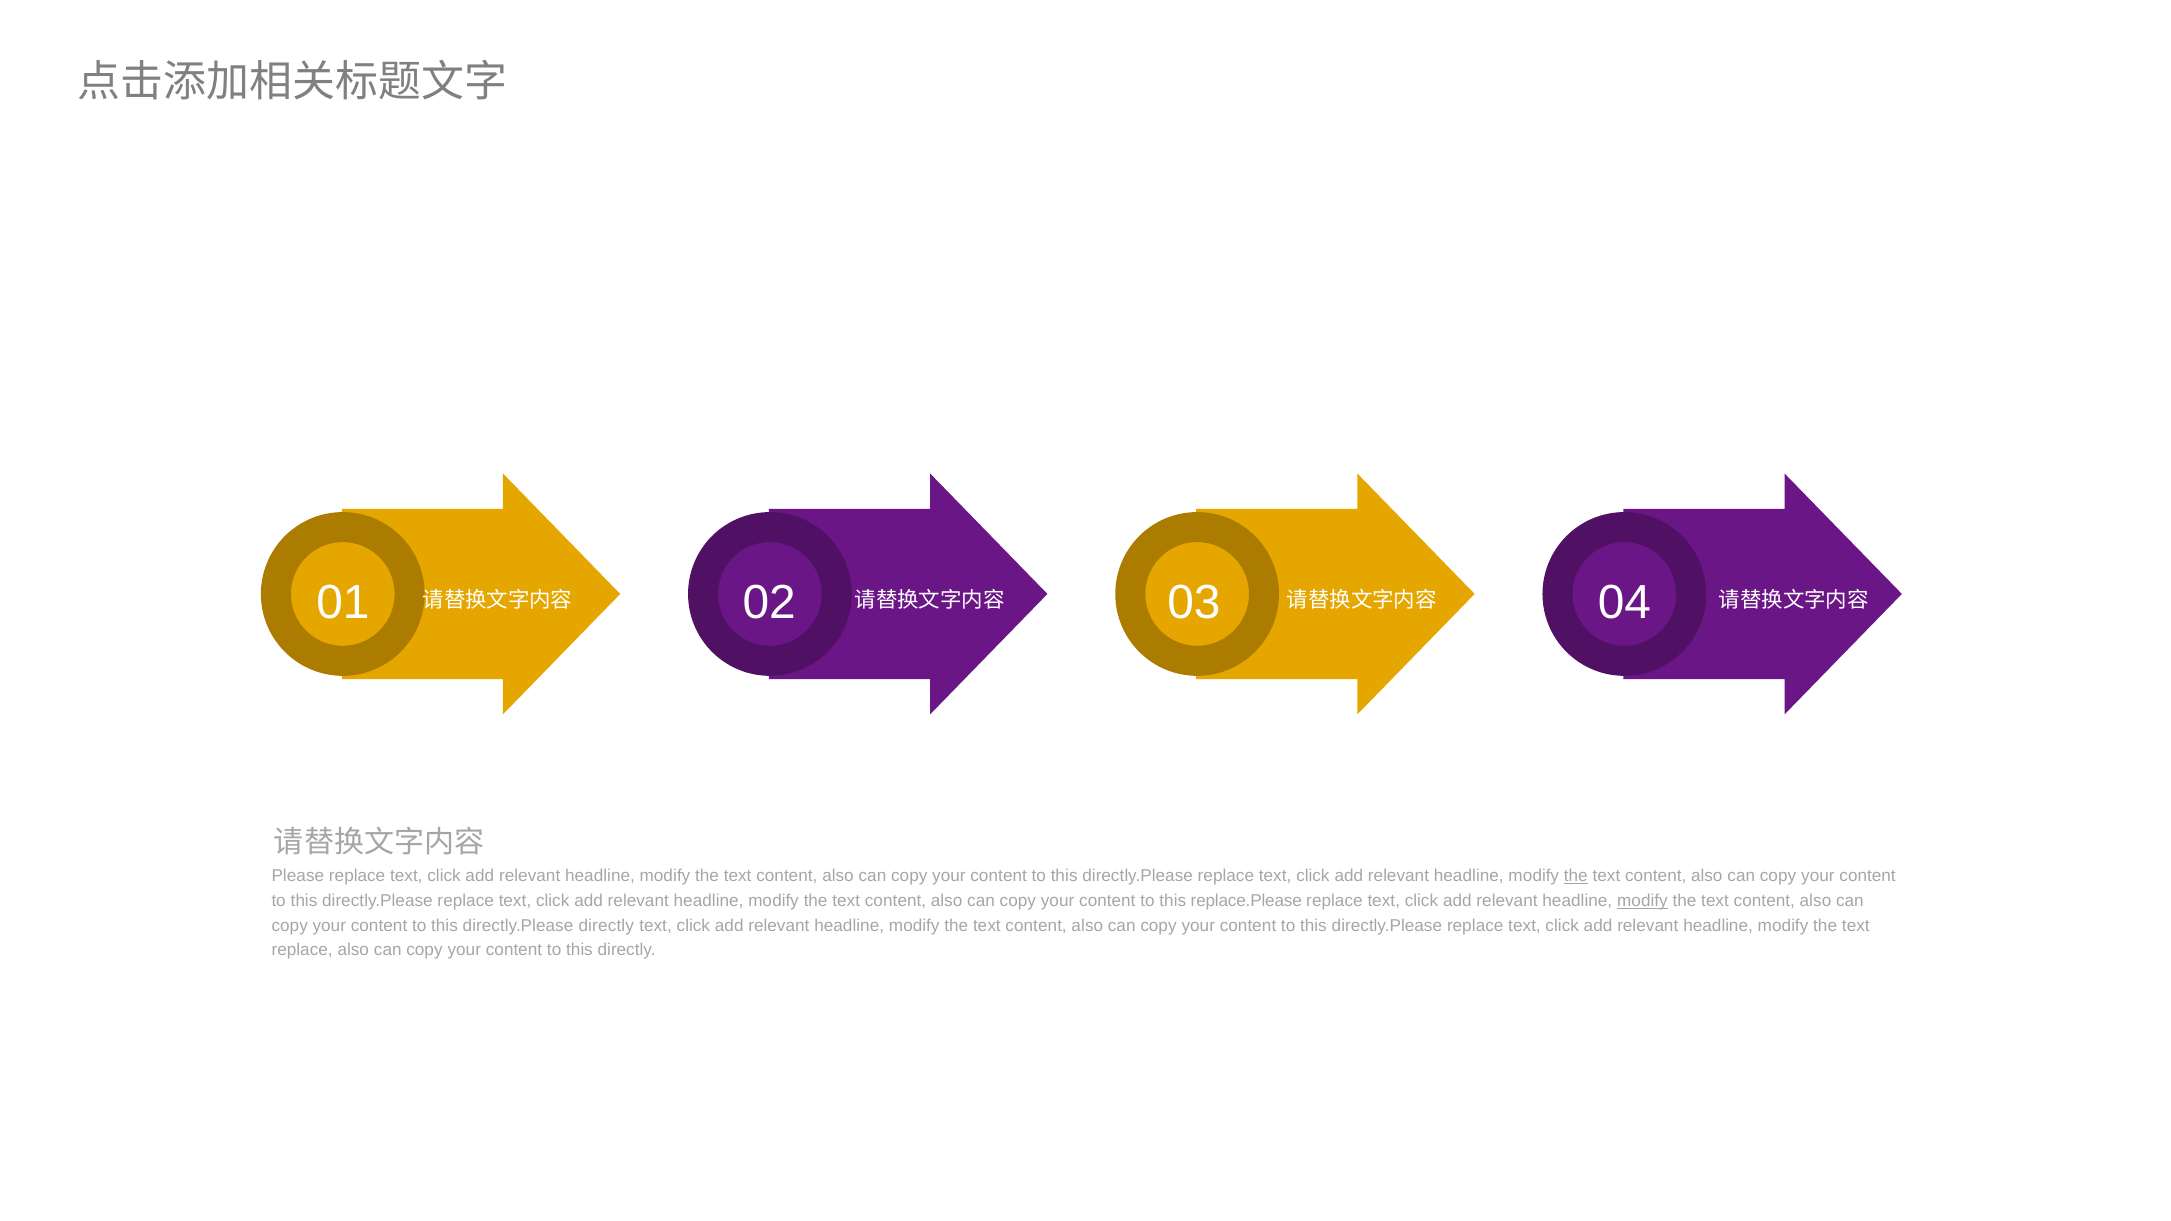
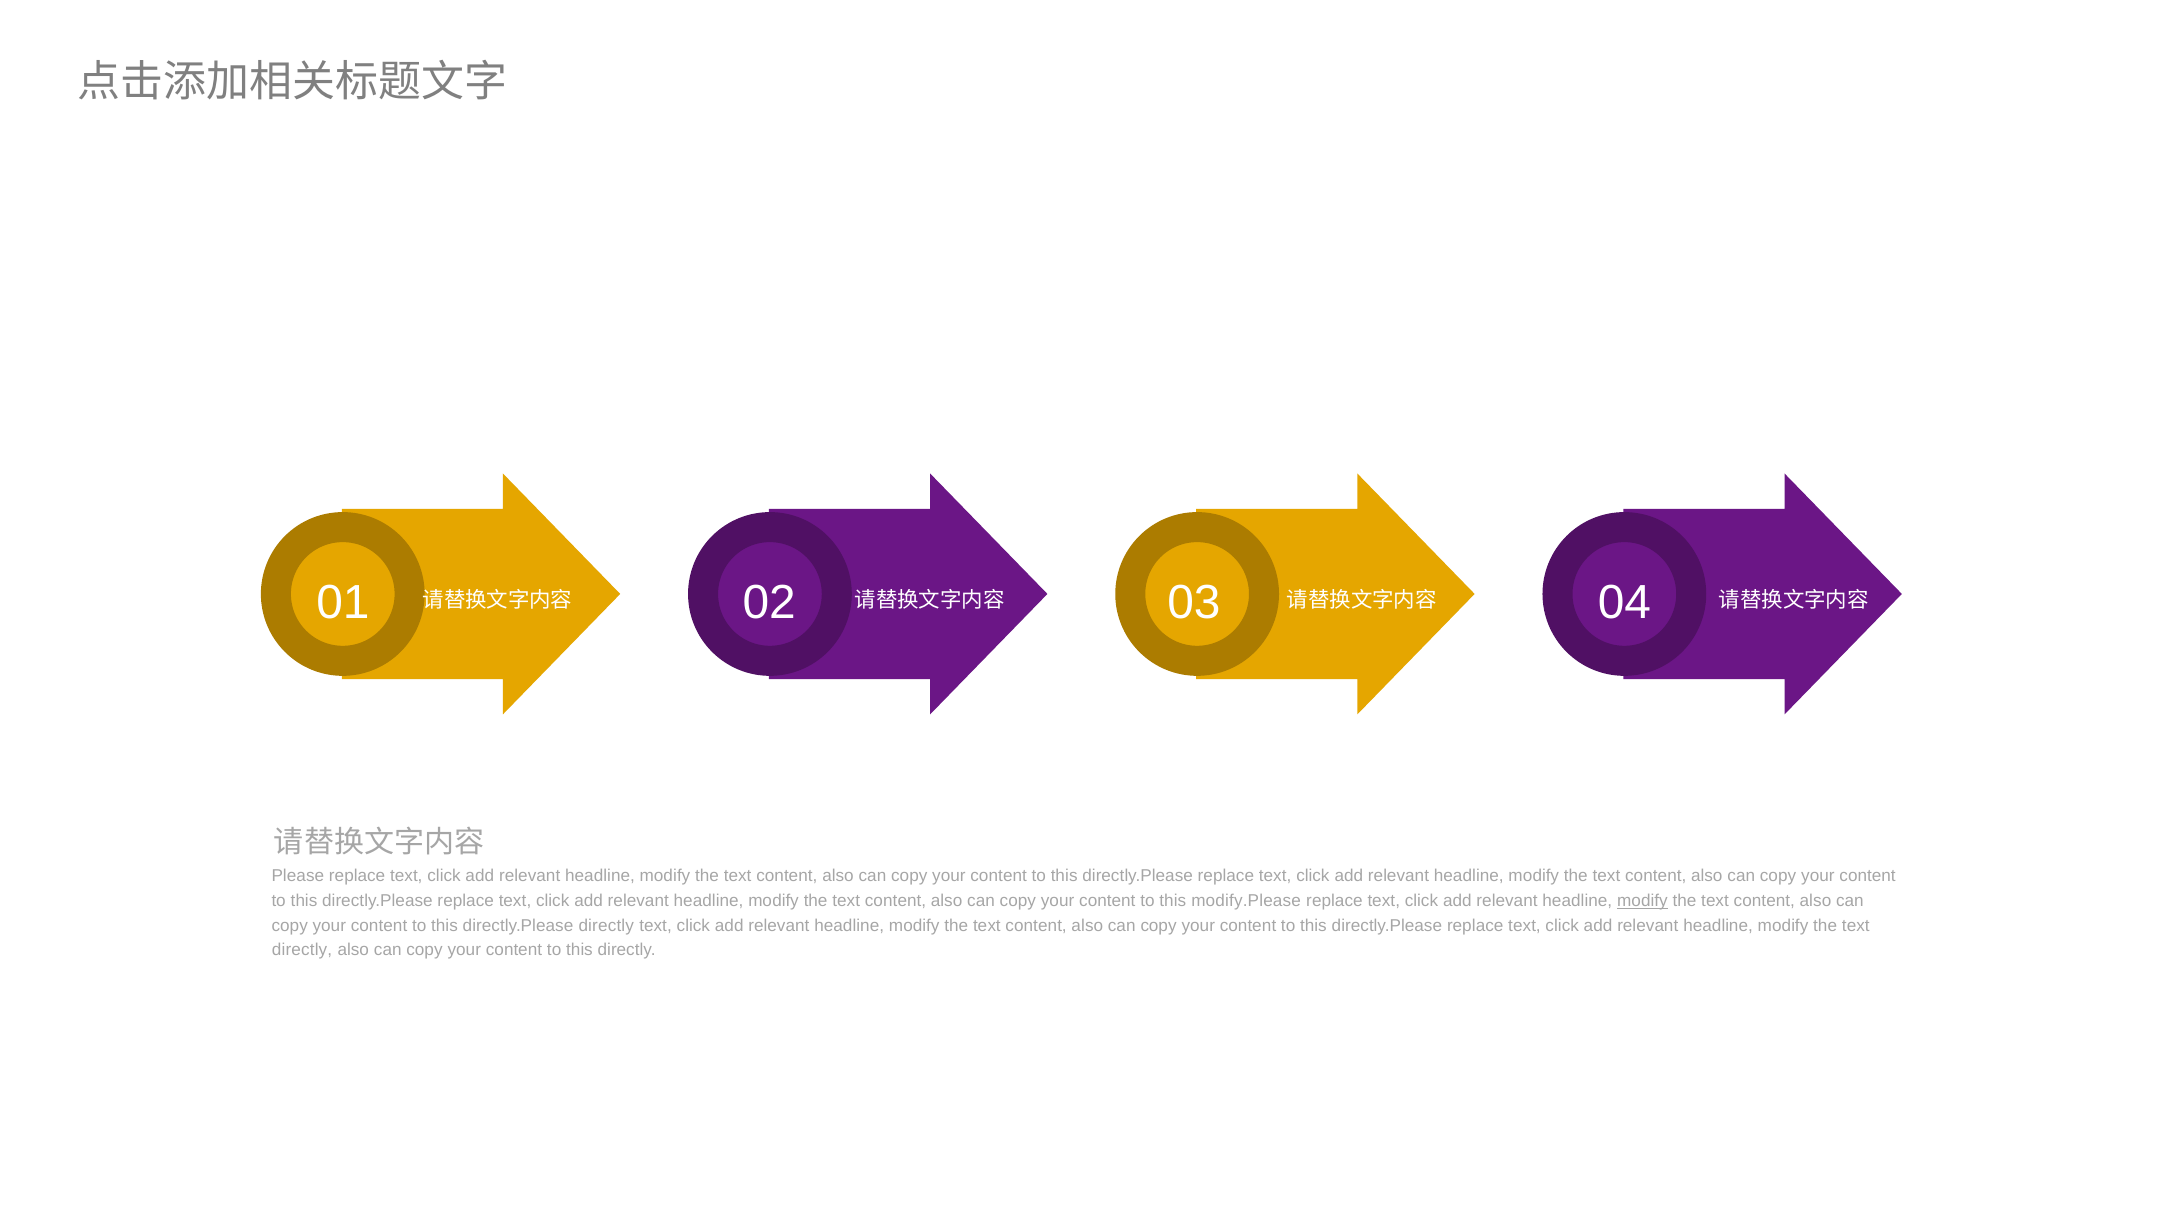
the at (1576, 876) underline: present -> none
replace.Please: replace.Please -> modify.Please
replace at (302, 950): replace -> directly
